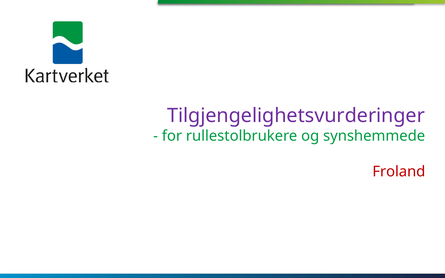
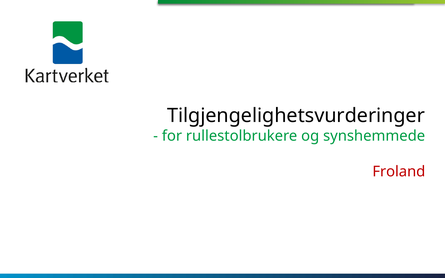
Tilgjengelighetsvurderinger colour: purple -> black
